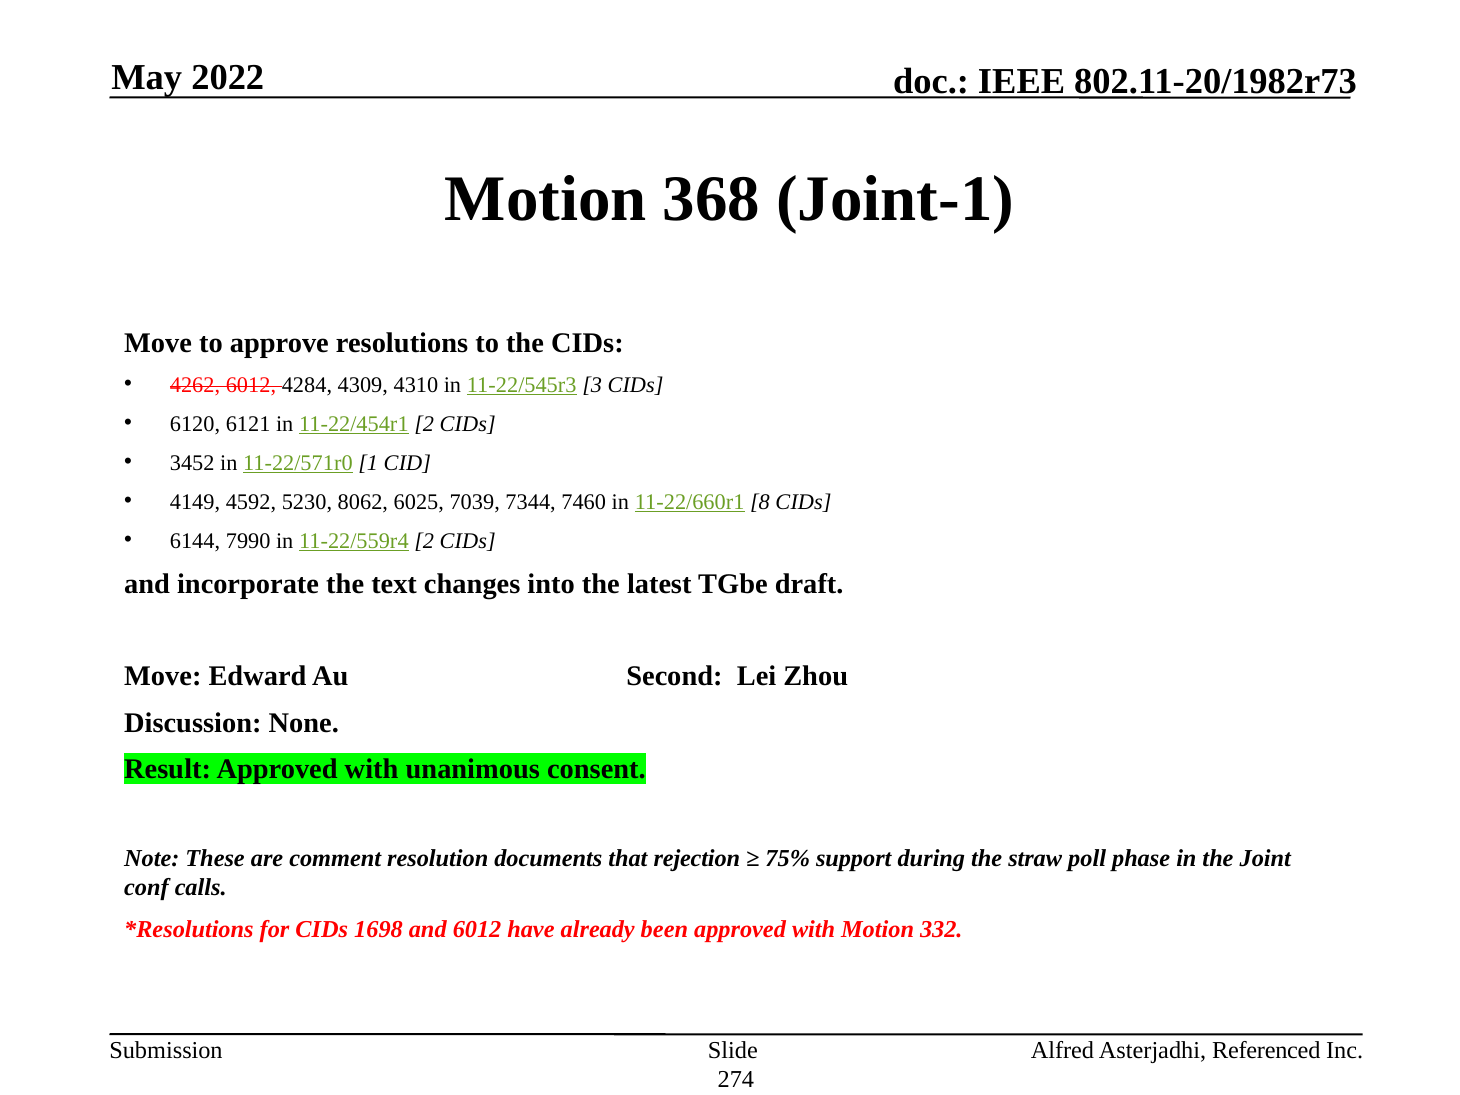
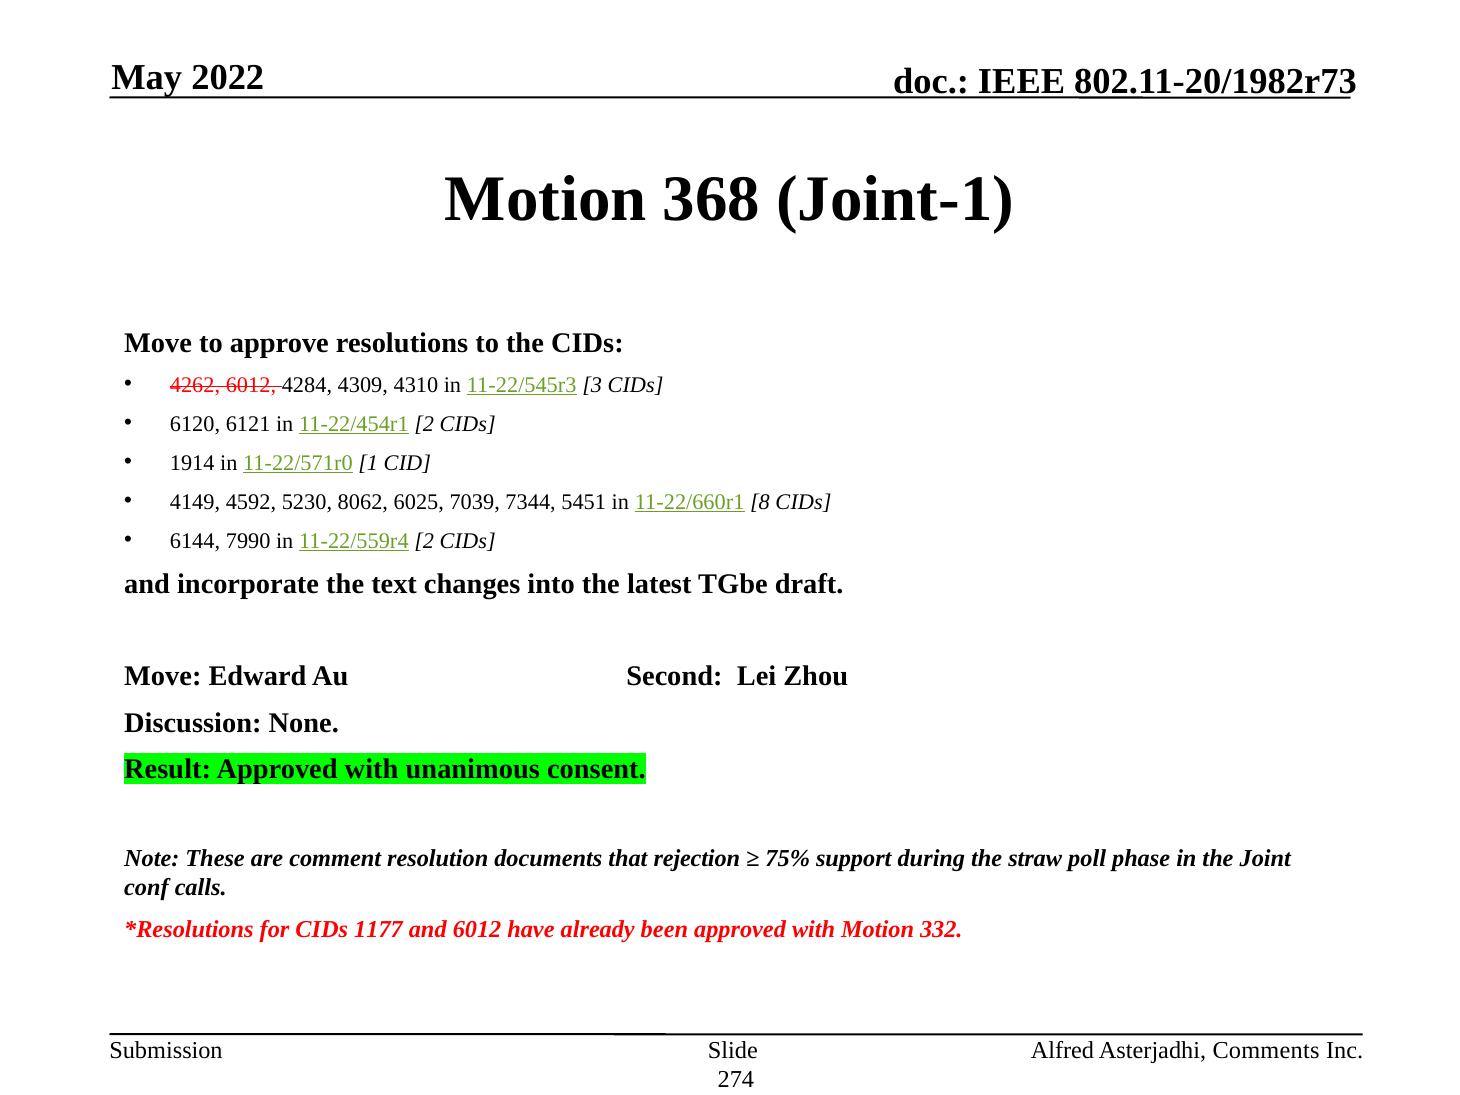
3452: 3452 -> 1914
7460: 7460 -> 5451
1698: 1698 -> 1177
Referenced: Referenced -> Comments
